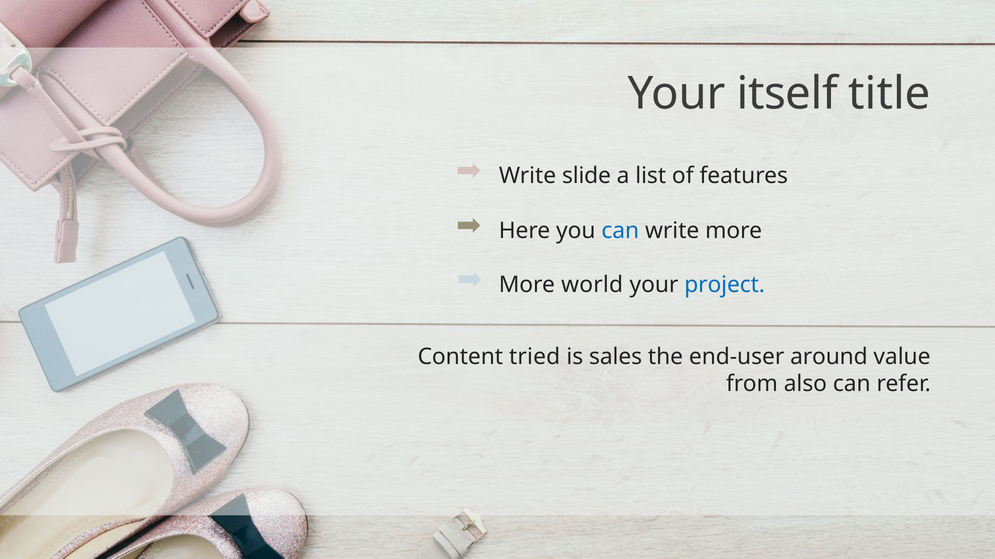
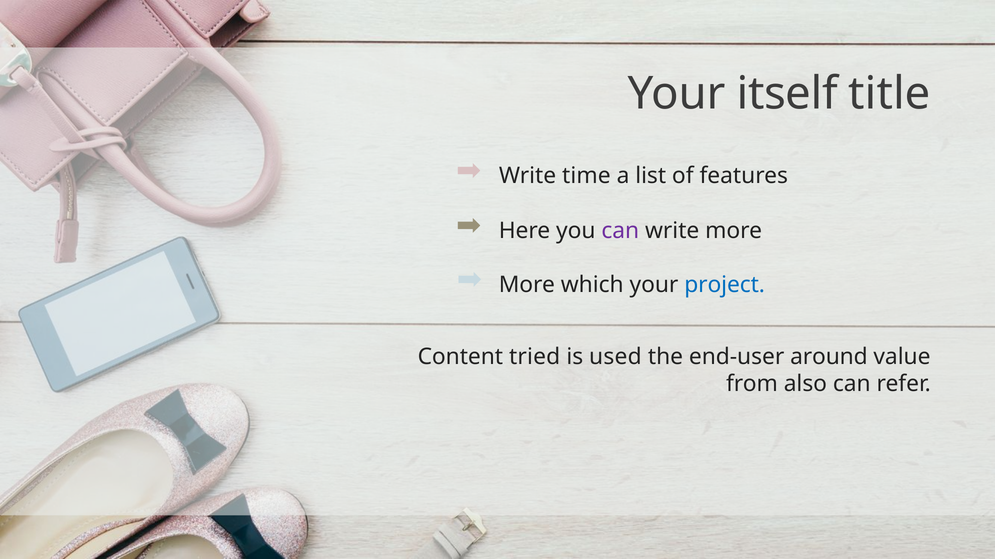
slide: slide -> time
can at (620, 231) colour: blue -> purple
world: world -> which
sales: sales -> used
